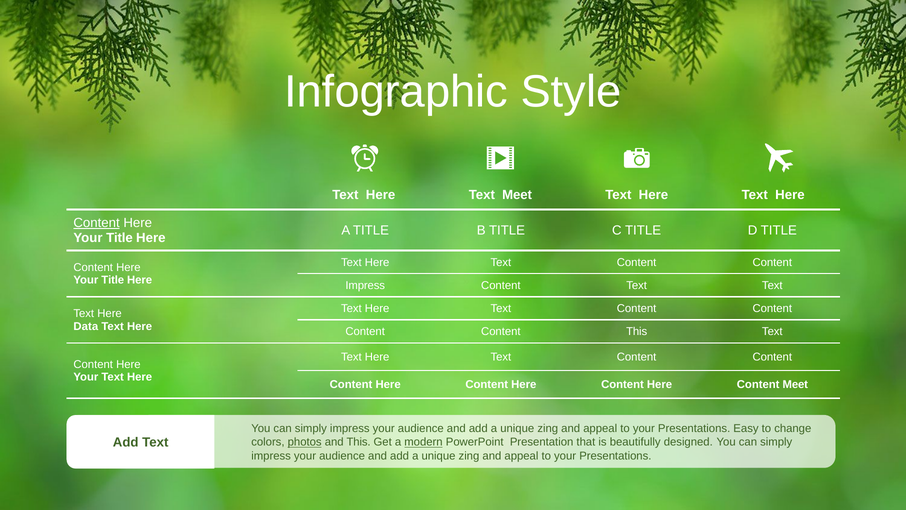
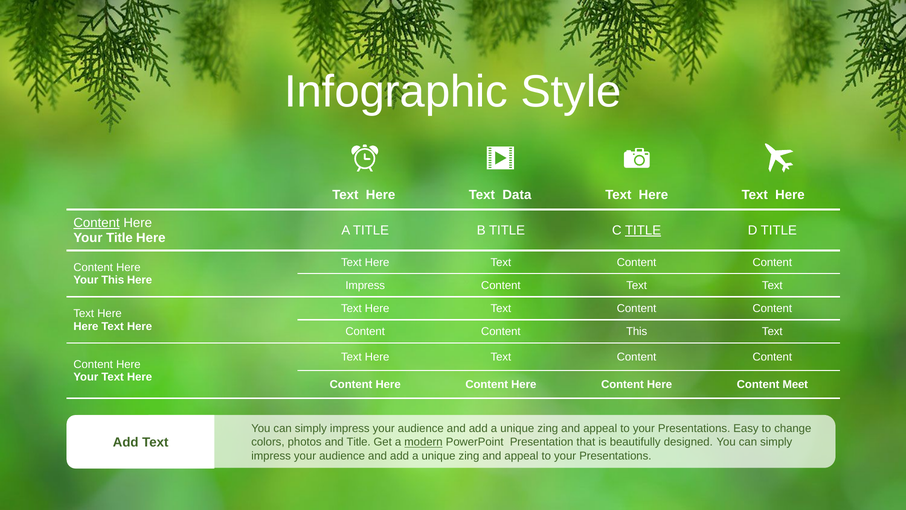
Text Meet: Meet -> Data
TITLE at (643, 230) underline: none -> present
Title at (113, 280): Title -> This
Data at (86, 326): Data -> Here
photos underline: present -> none
and This: This -> Title
